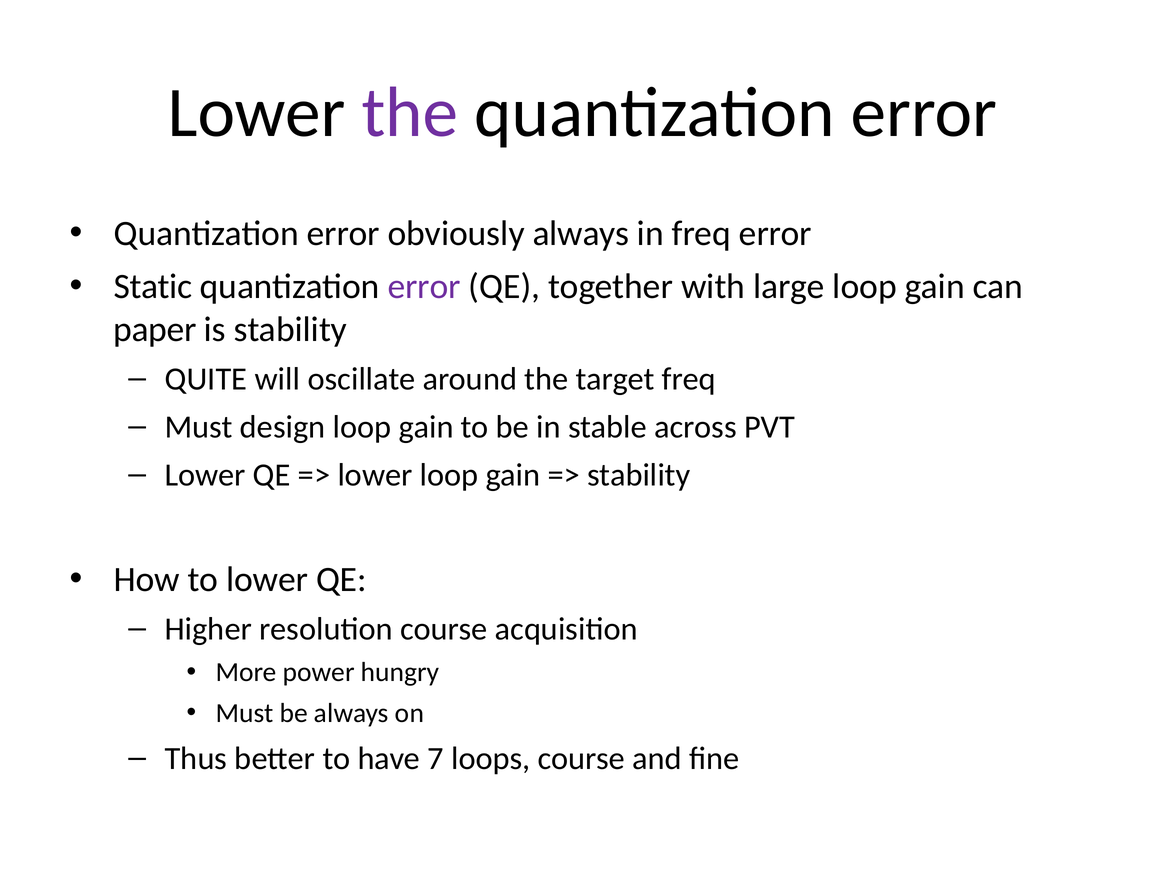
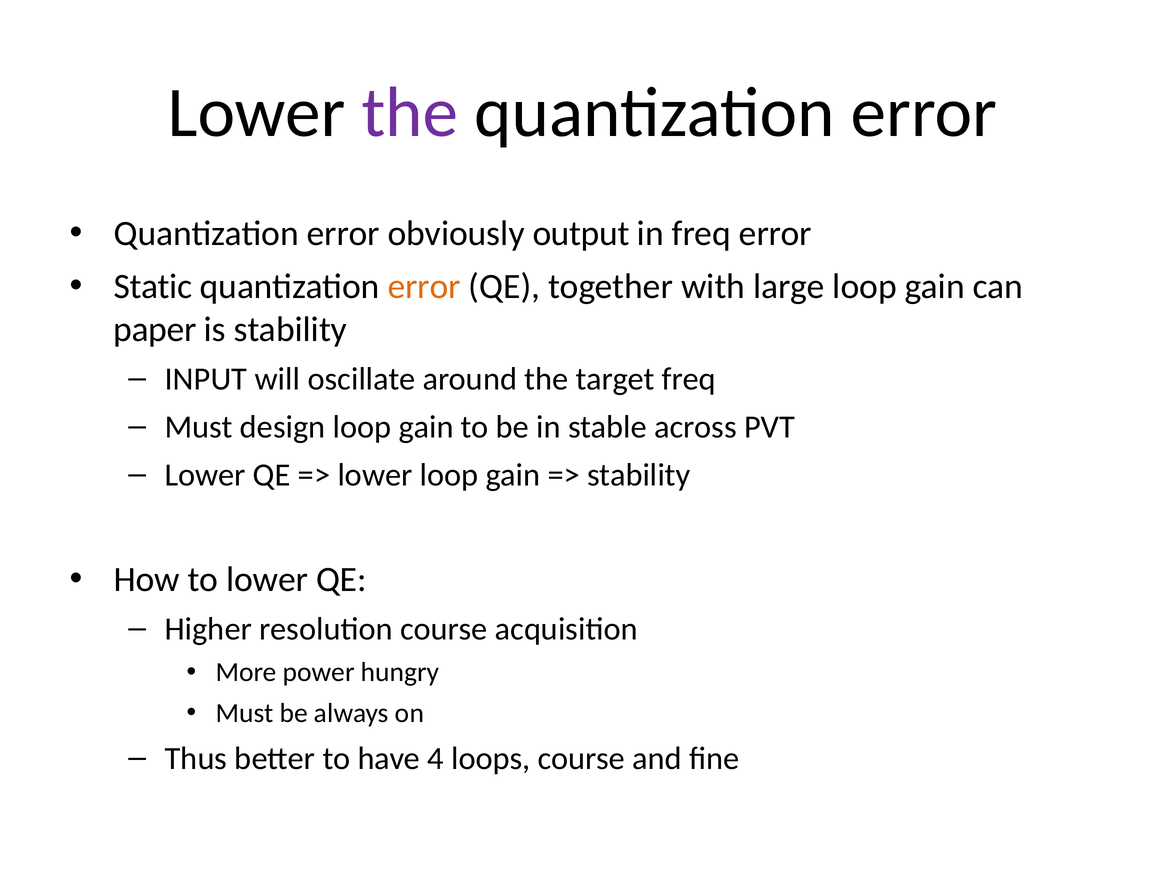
obviously always: always -> output
error at (424, 287) colour: purple -> orange
QUITE: QUITE -> INPUT
7: 7 -> 4
